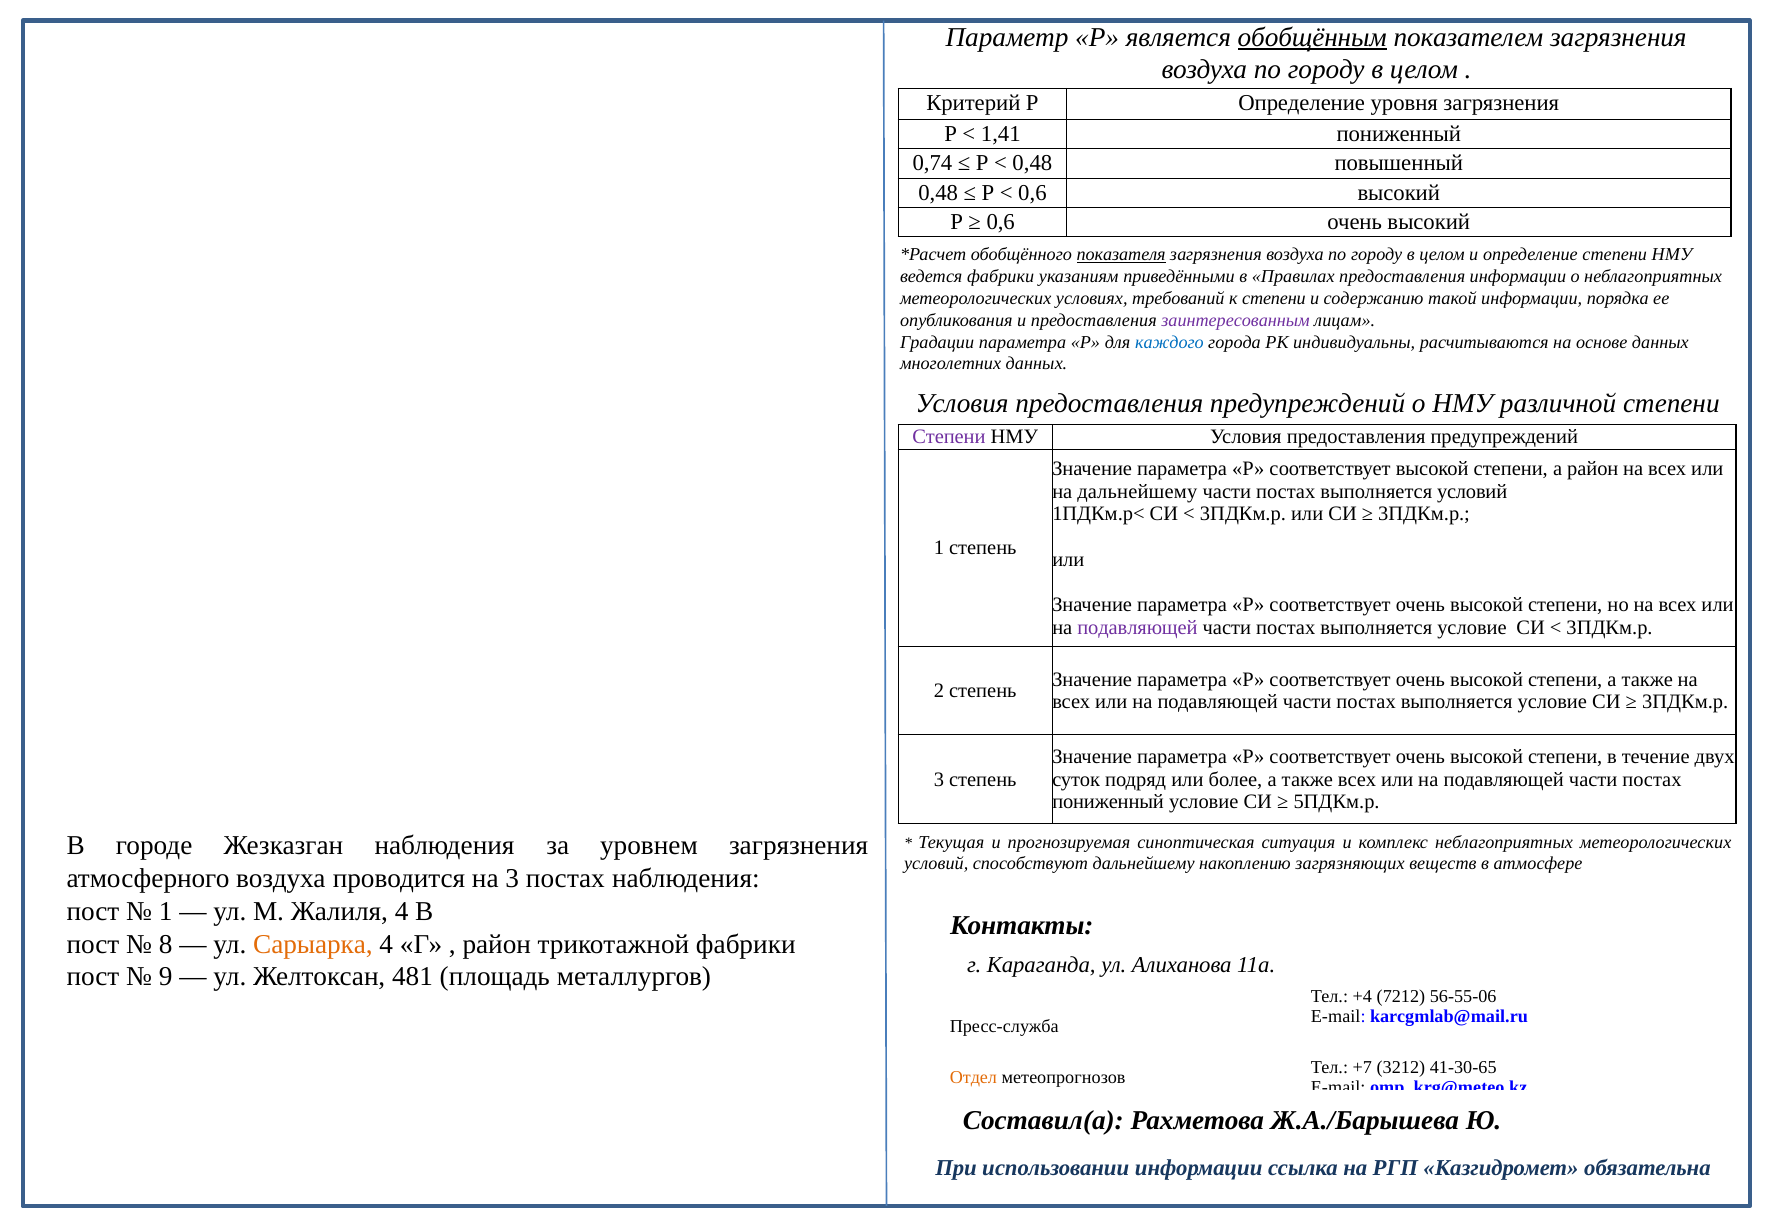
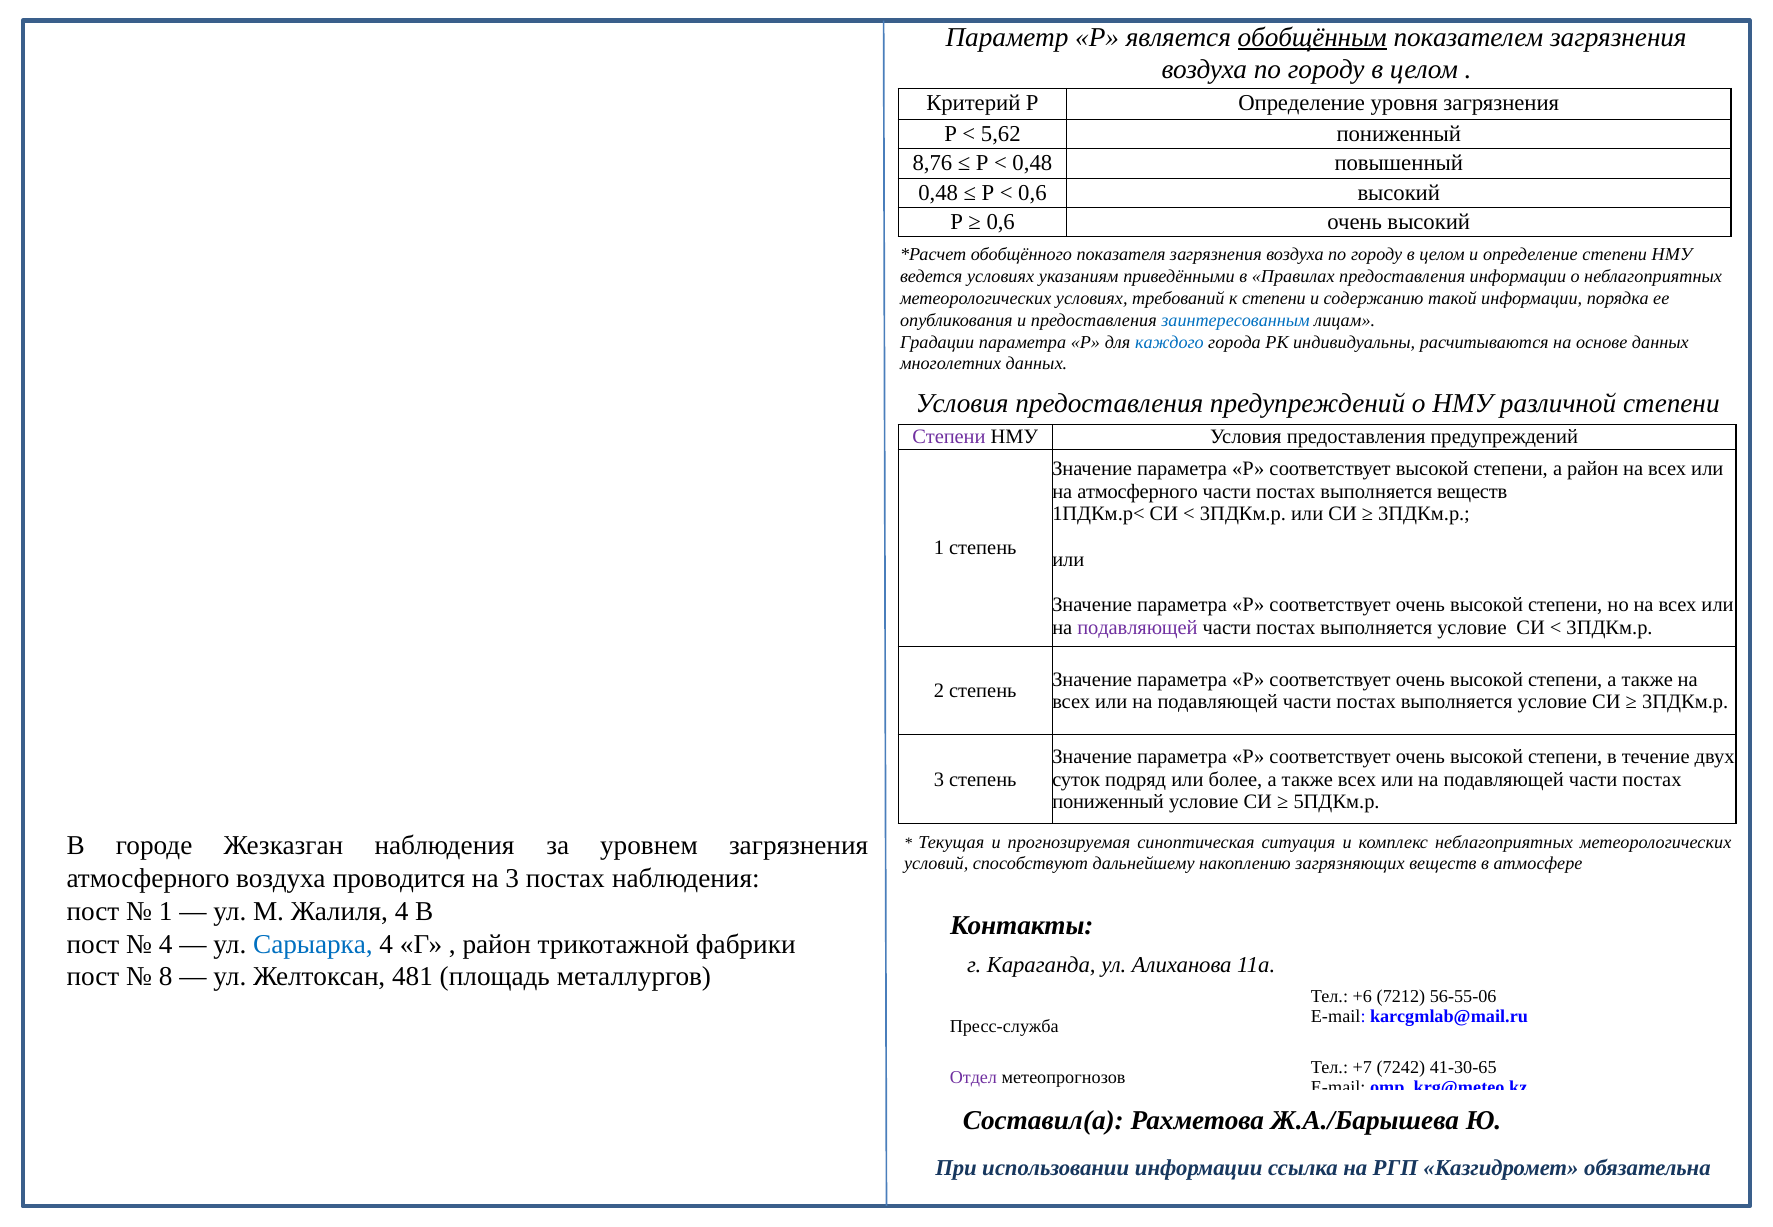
1,41: 1,41 -> 5,62
0,74: 0,74 -> 8,76
показателя underline: present -> none
ведется фабрики: фабрики -> условиях
заинтересованным colour: purple -> blue
на дальнейшему: дальнейшему -> атмосферного
выполняется условий: условий -> веществ
8 at (166, 944): 8 -> 4
Сарыарка colour: orange -> blue
9: 9 -> 8
+4: +4 -> +6
3212: 3212 -> 7242
Отдел colour: orange -> purple
